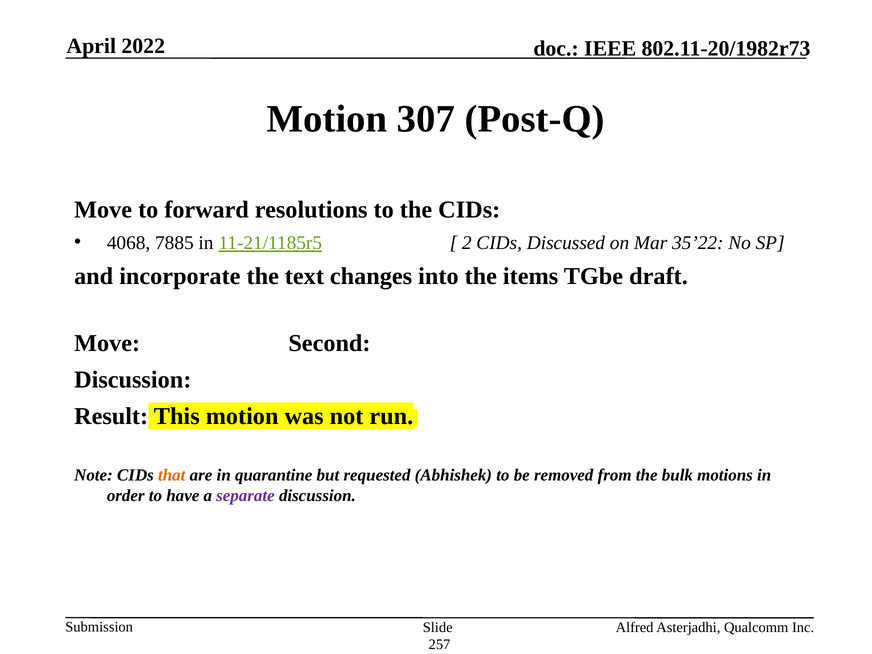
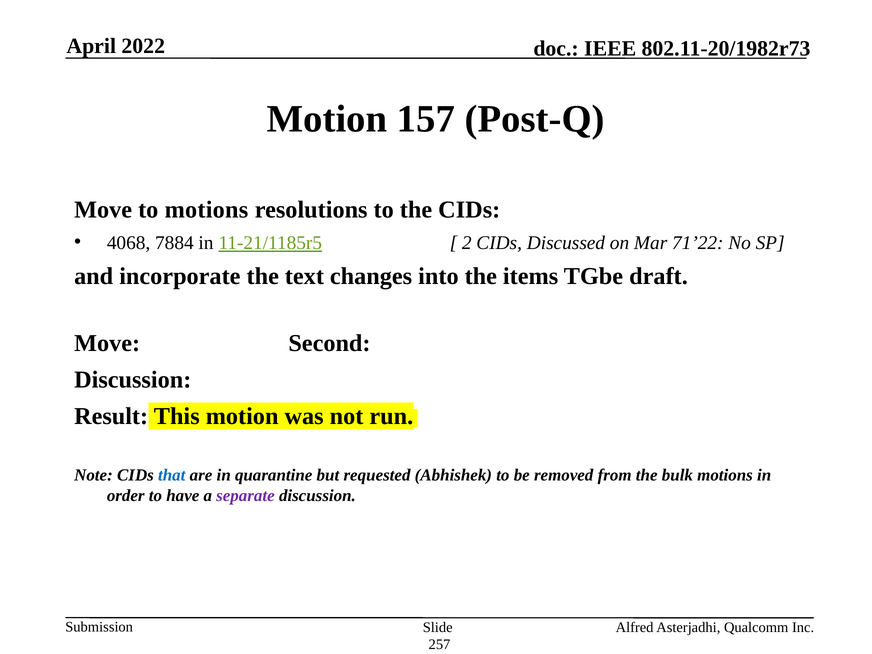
307: 307 -> 157
to forward: forward -> motions
7885: 7885 -> 7884
35’22: 35’22 -> 71’22
that colour: orange -> blue
